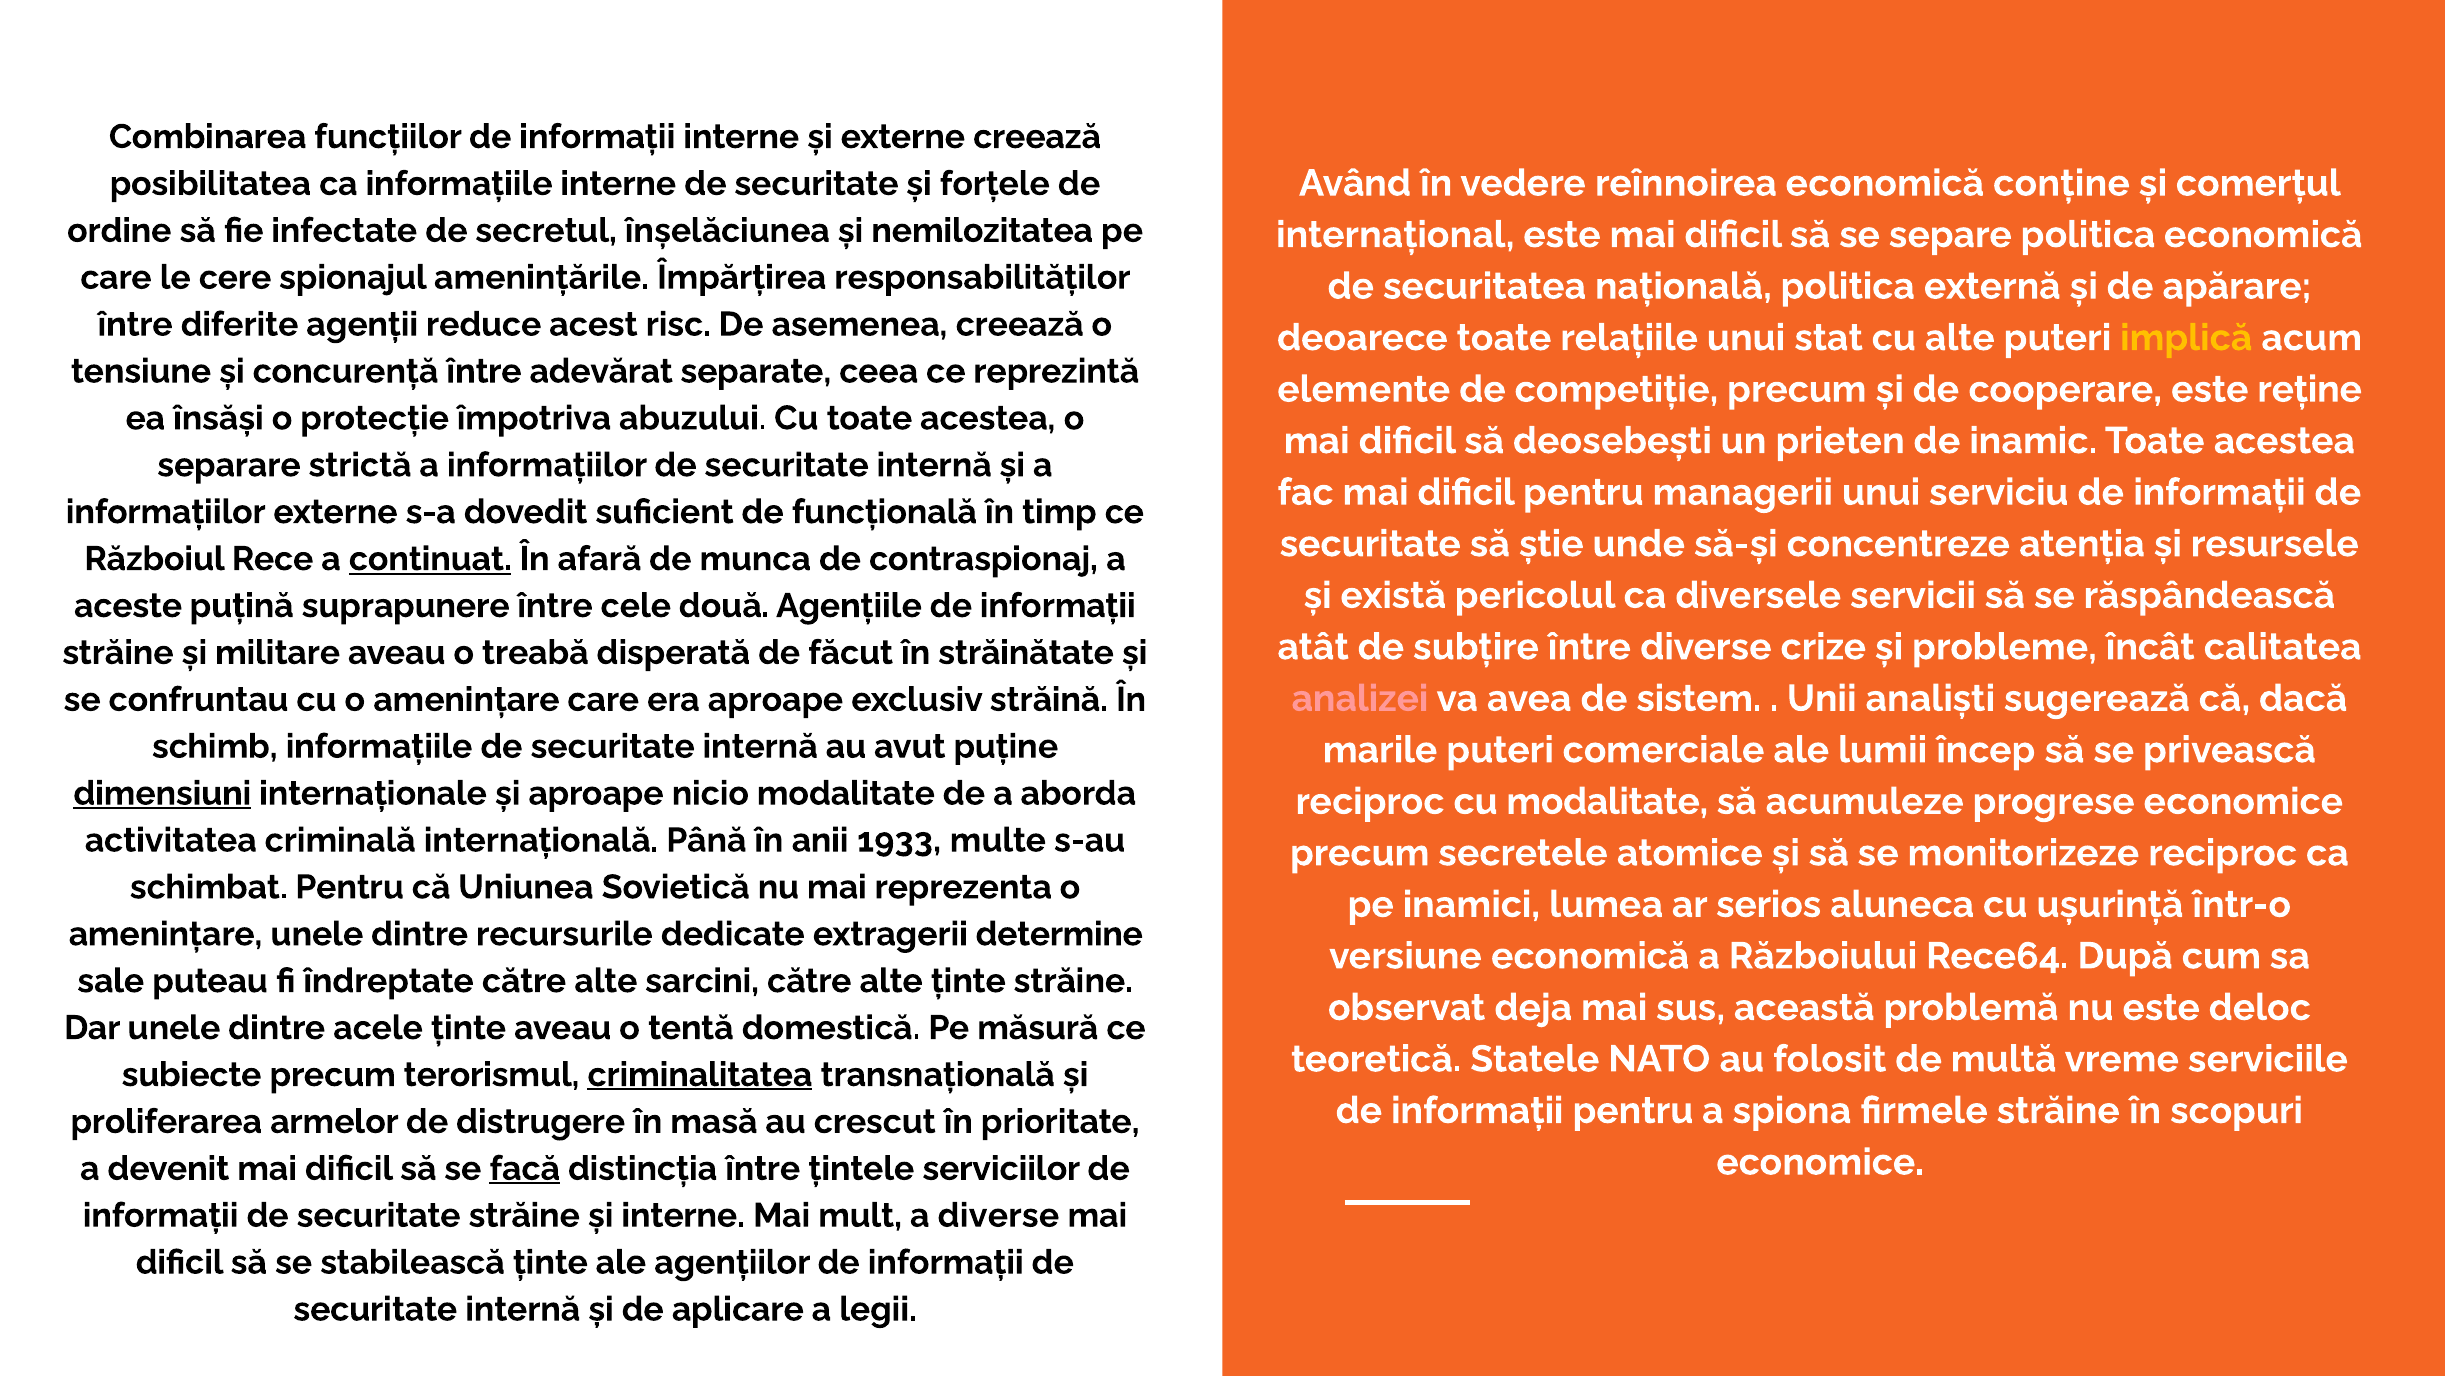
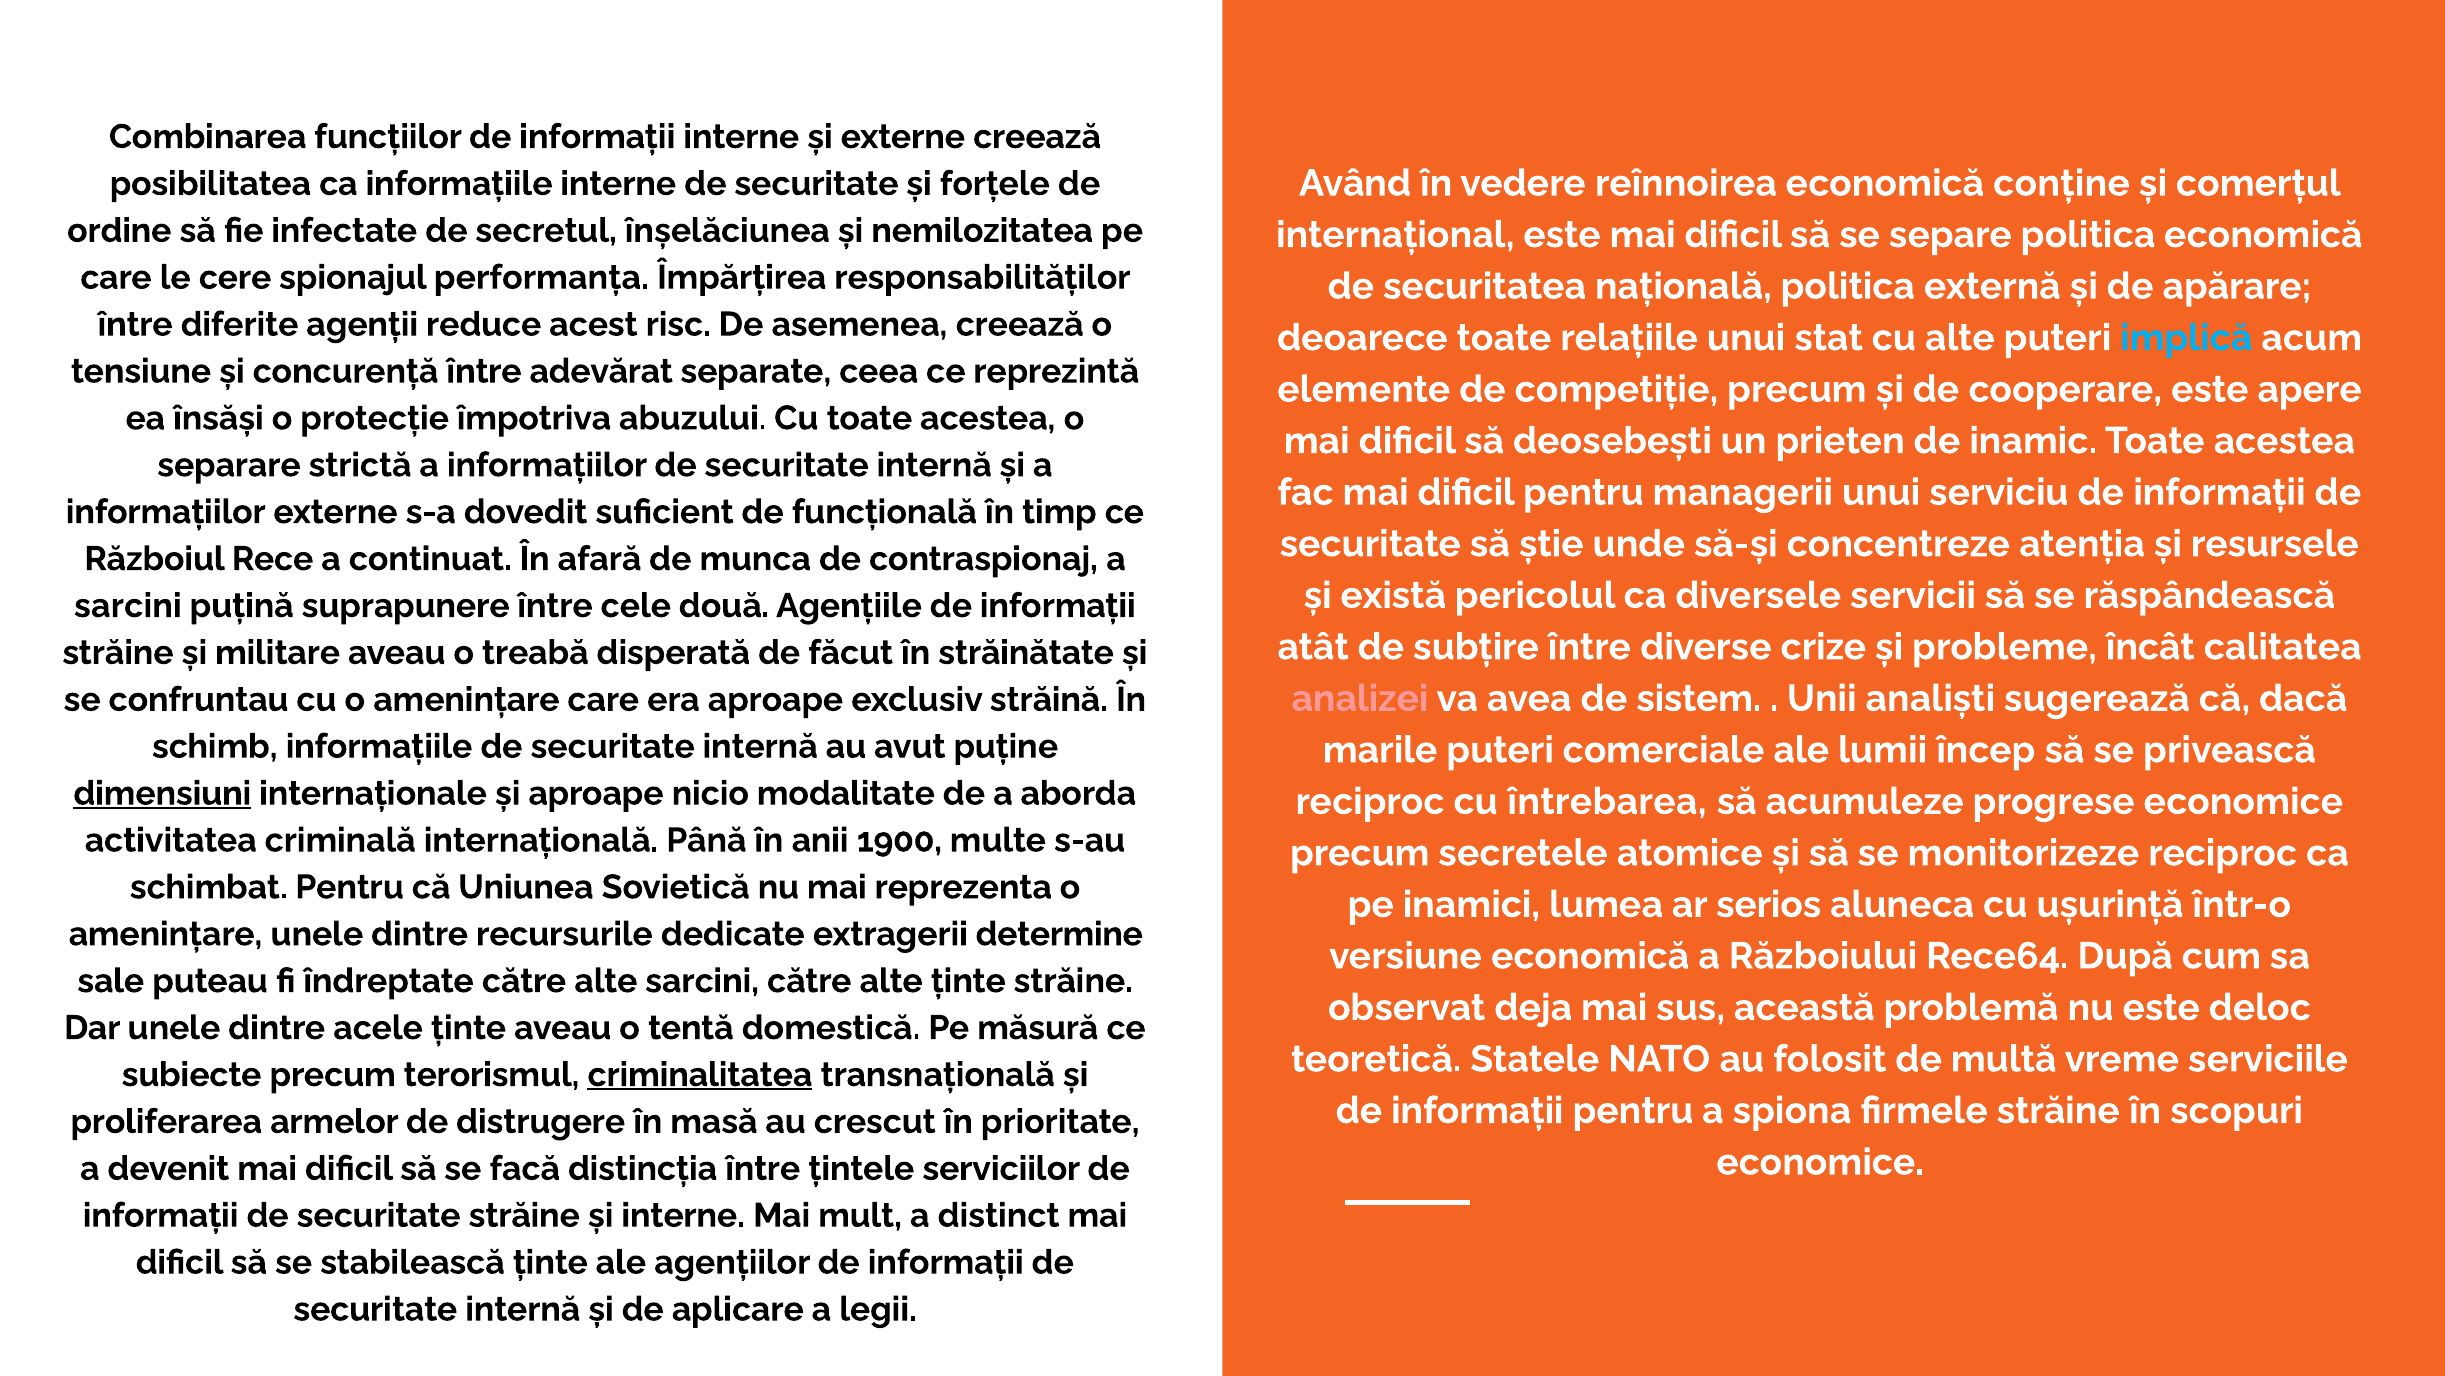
amenințările: amenințările -> performanța
implică colour: yellow -> light blue
reține: reține -> apere
continuat underline: present -> none
aceste at (128, 606): aceste -> sarcini
cu modalitate: modalitate -> întrebarea
1933: 1933 -> 1900
facă underline: present -> none
a diverse: diverse -> distinct
